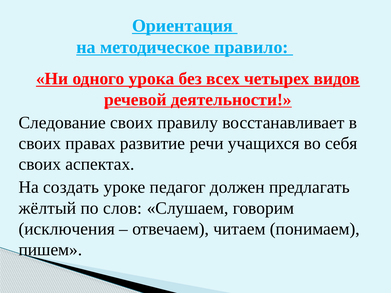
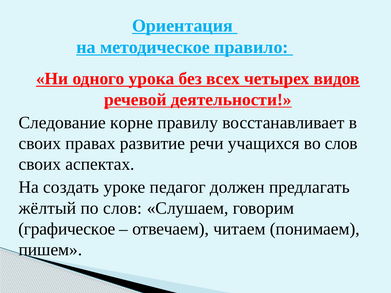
Следование своих: своих -> корне
во себя: себя -> слов
исключения: исключения -> графическое
